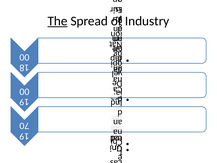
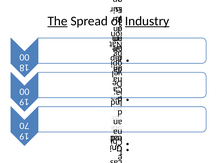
Industry underline: none -> present
